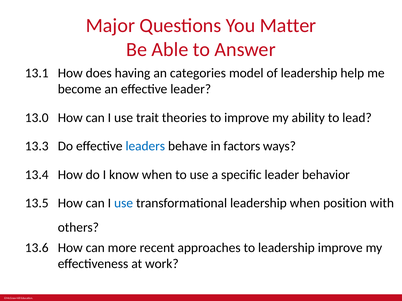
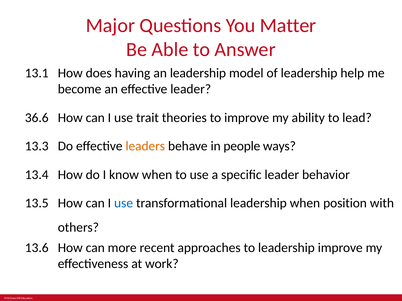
an categories: categories -> leadership
13.0: 13.0 -> 36.6
leaders colour: blue -> orange
factors: factors -> people
